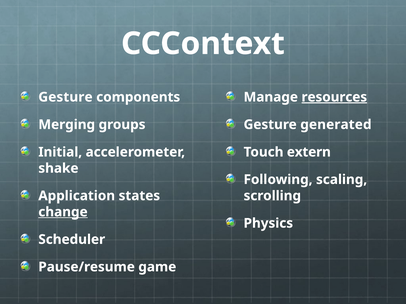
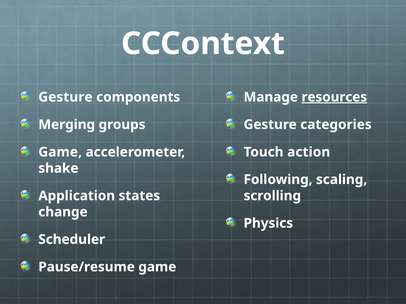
generated: generated -> categories
Initial at (60, 152): Initial -> Game
extern: extern -> action
change underline: present -> none
